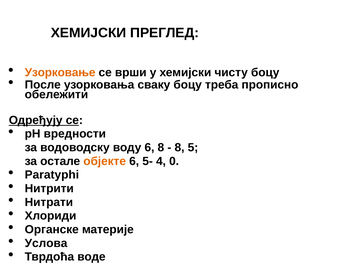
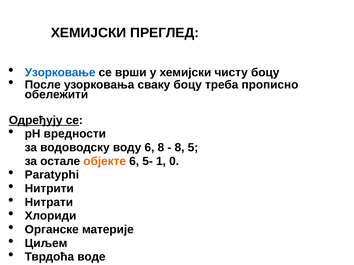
Узорковање colour: orange -> blue
4: 4 -> 1
Услова: Услова -> Циљем
